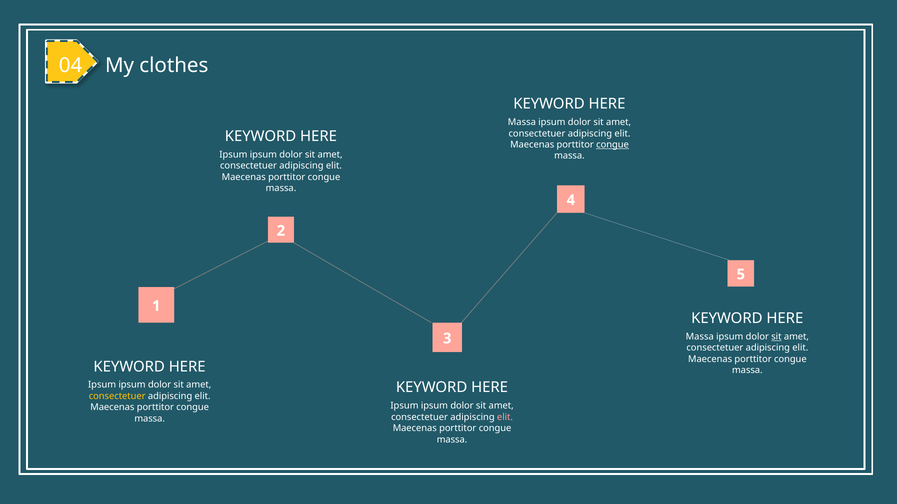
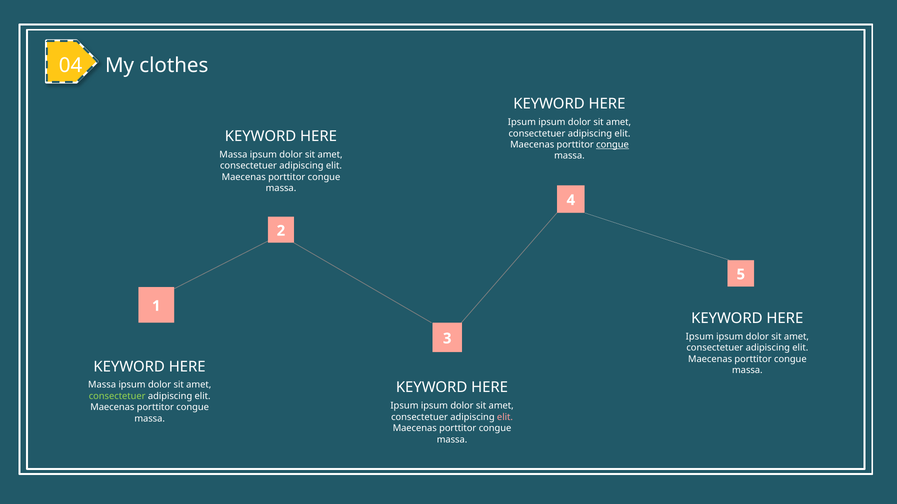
Massa at (522, 122): Massa -> Ipsum
Ipsum at (233, 155): Ipsum -> Massa
Massa at (700, 337): Massa -> Ipsum
sit at (776, 337) underline: present -> none
Ipsum at (102, 385): Ipsum -> Massa
consectetuer at (117, 397) colour: yellow -> light green
